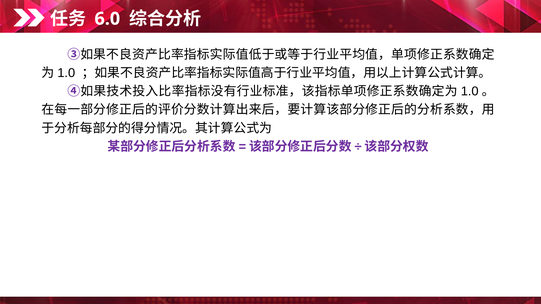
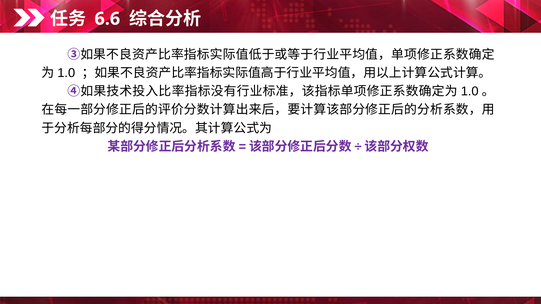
6.0: 6.0 -> 6.6
